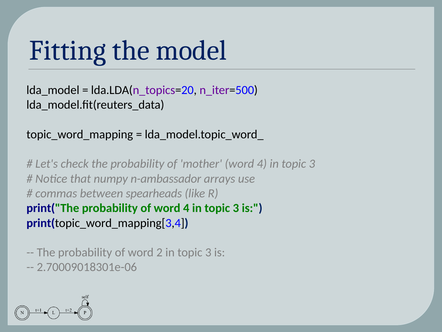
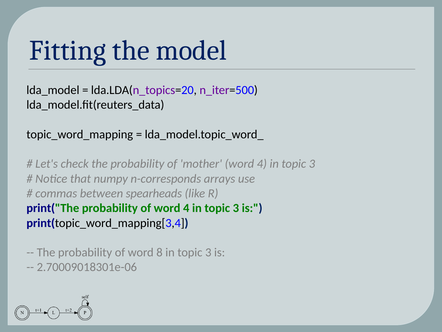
n-ambassador: n-ambassador -> n-corresponds
2: 2 -> 8
